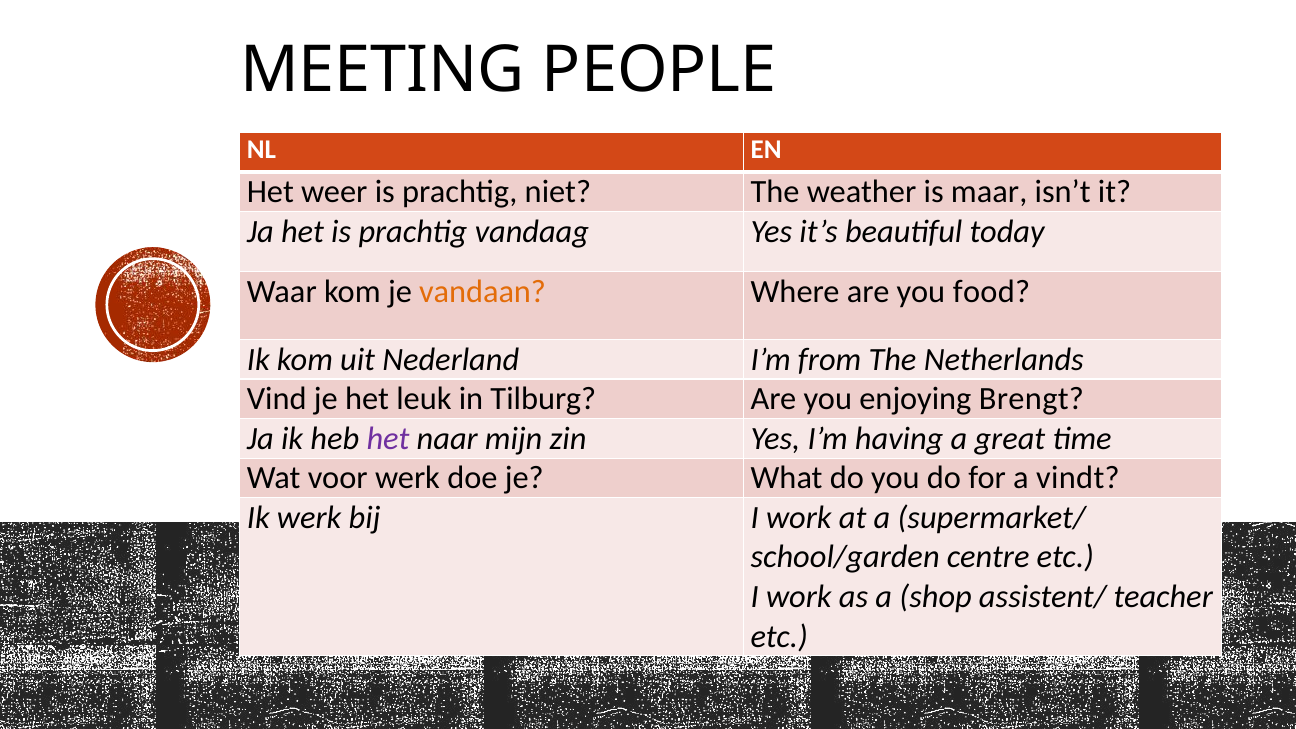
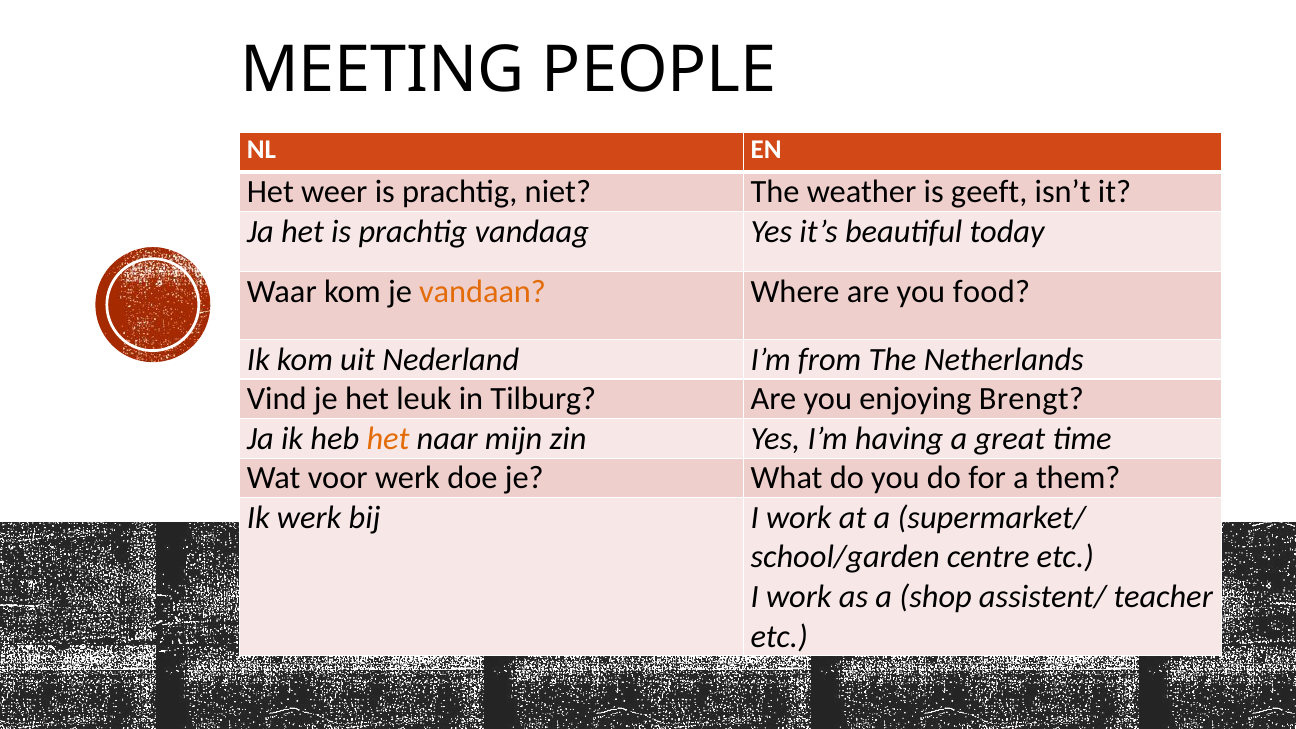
maar: maar -> geeft
het at (388, 439) colour: purple -> orange
vindt: vindt -> them
